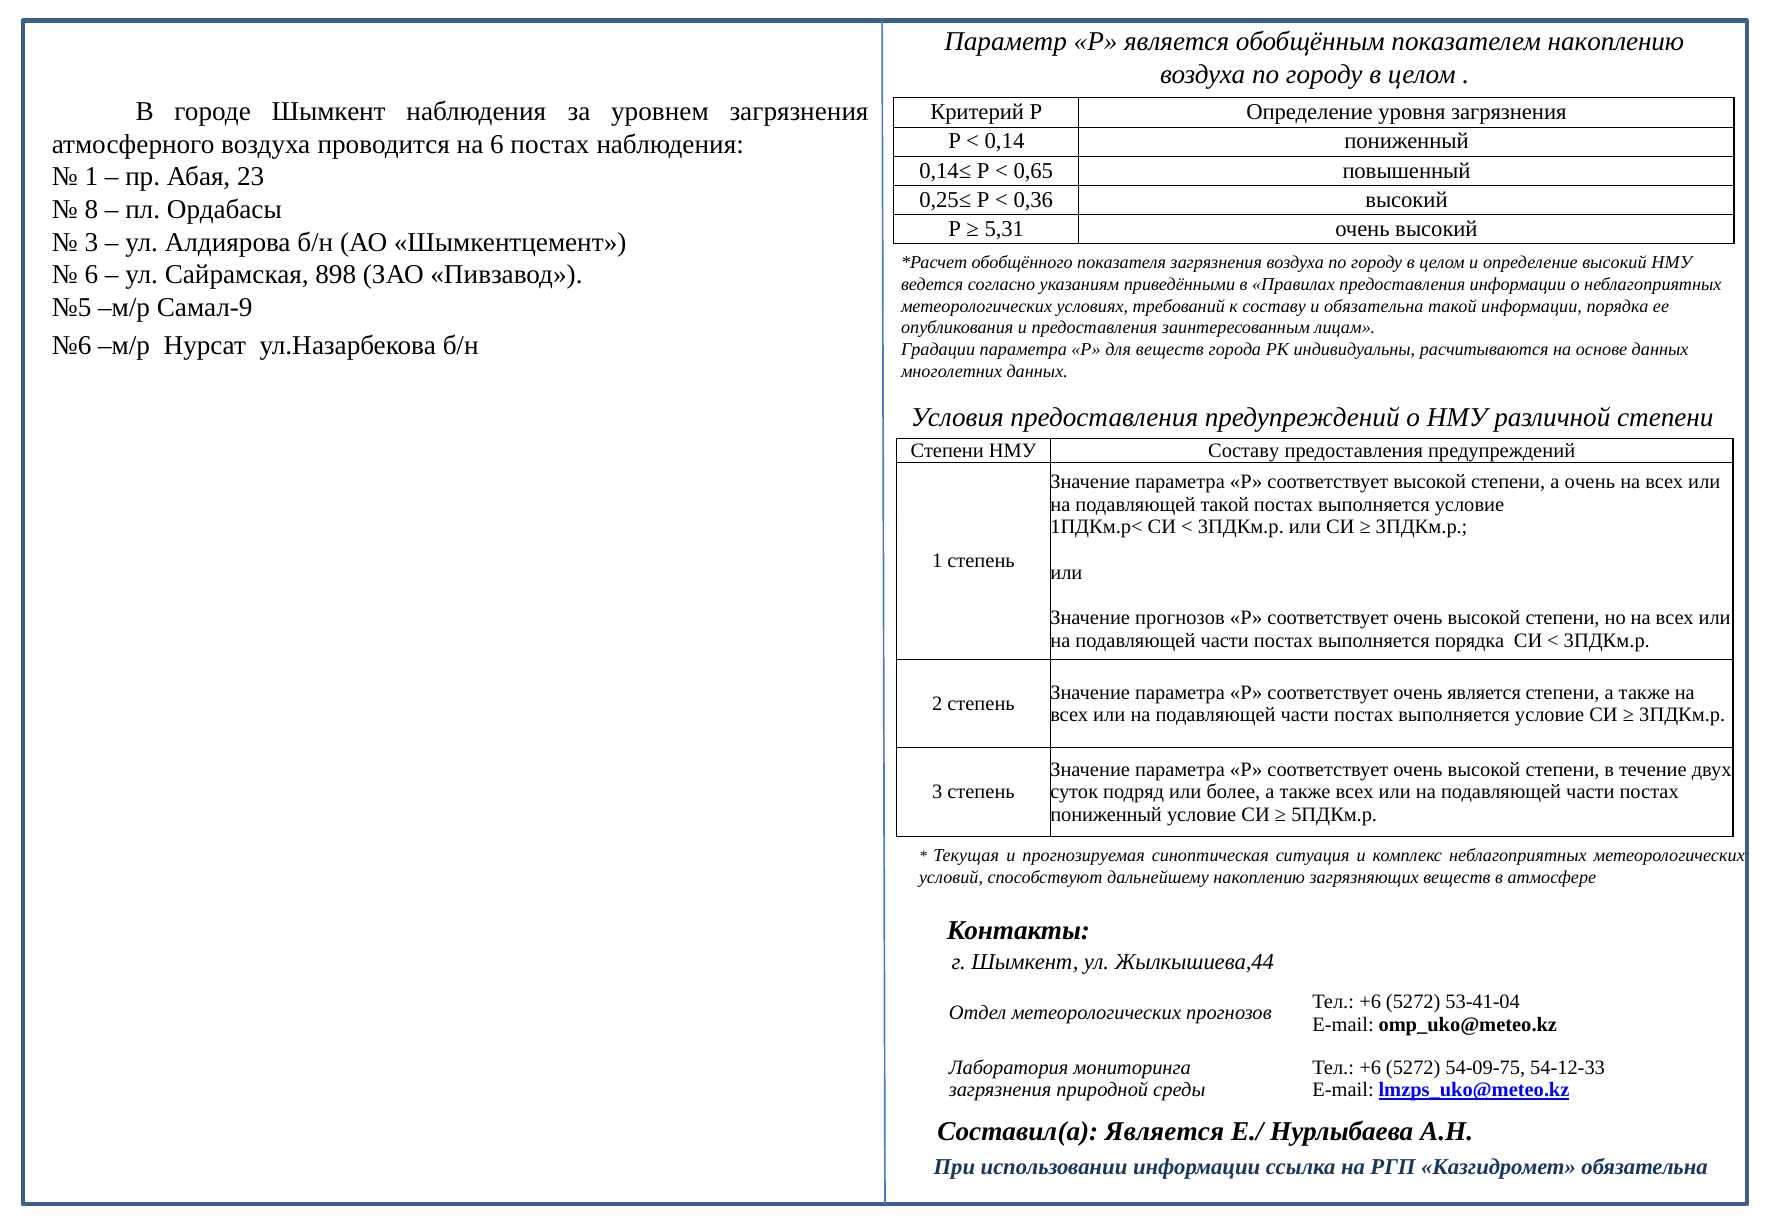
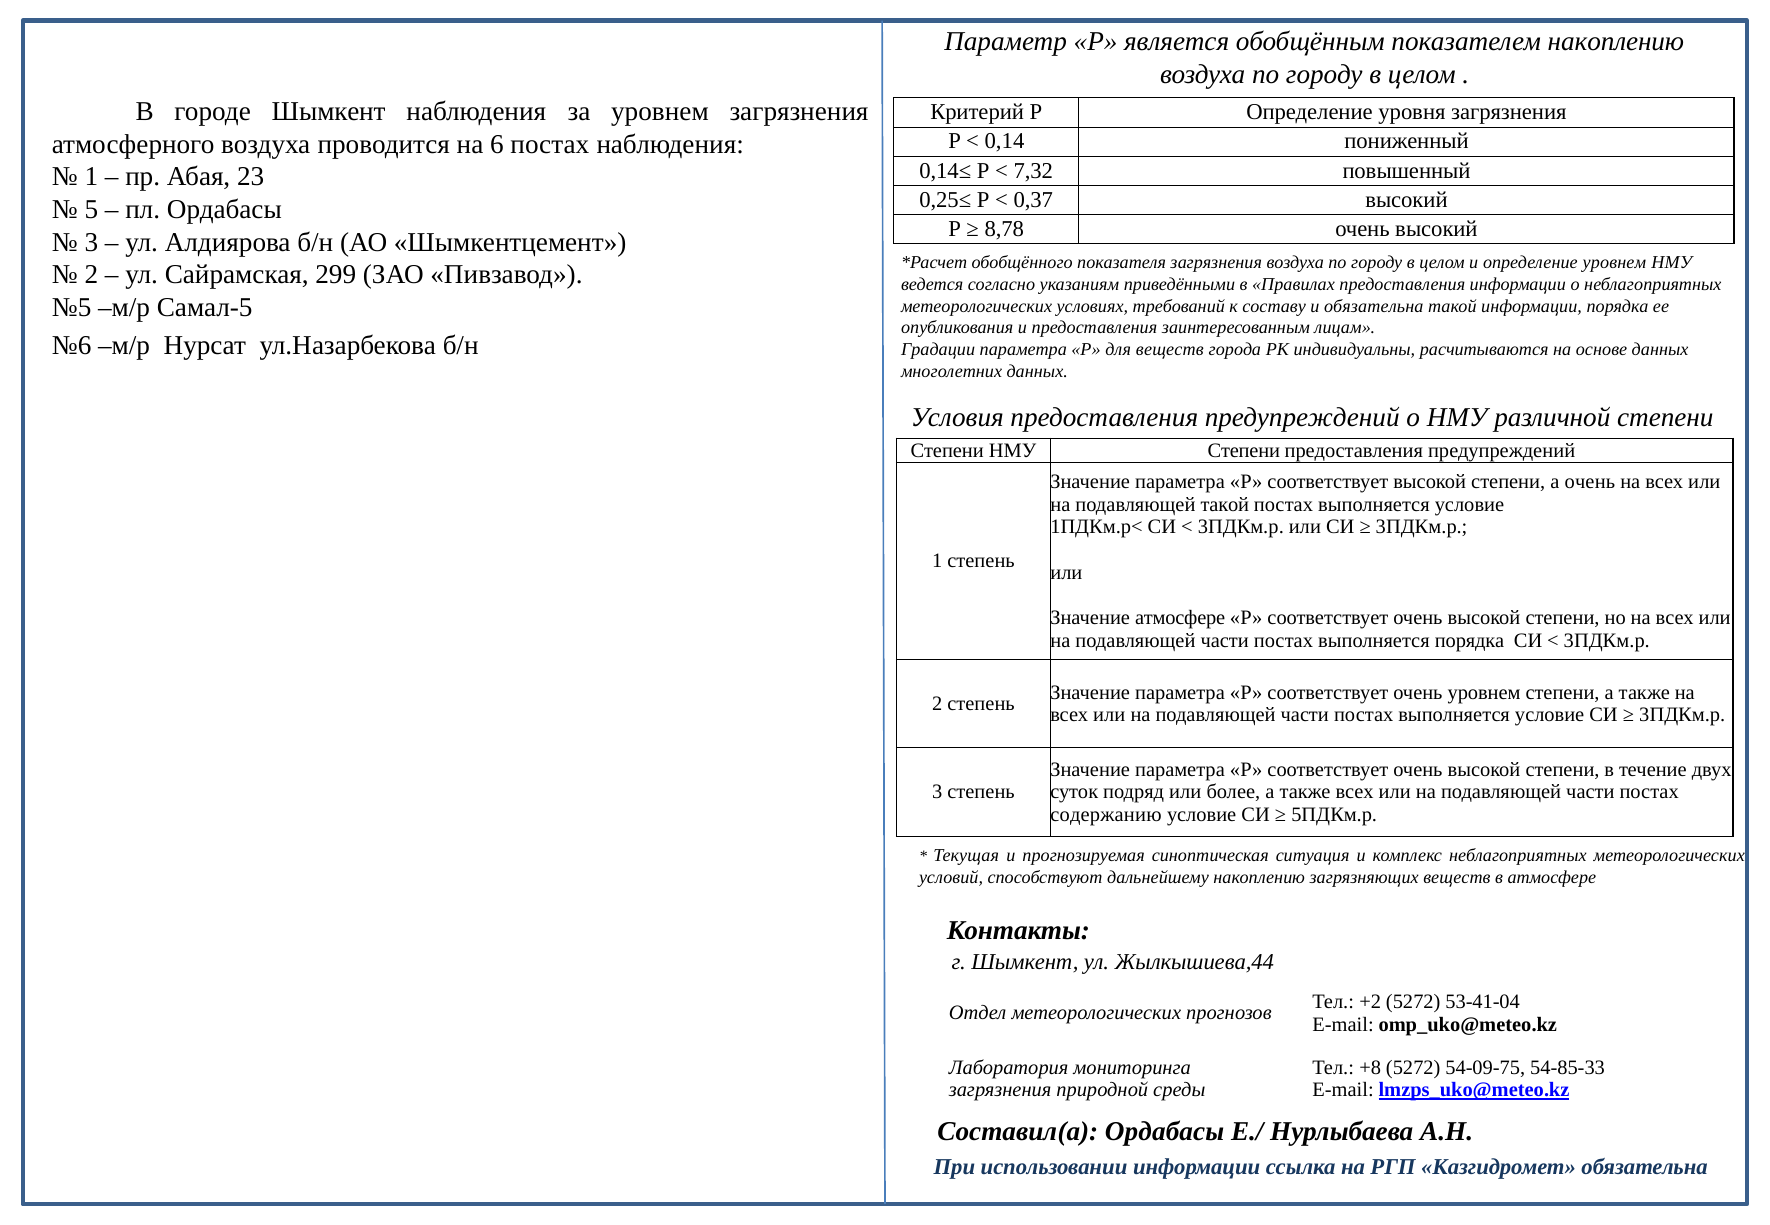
0,65: 0,65 -> 7,32
0,36: 0,36 -> 0,37
8: 8 -> 5
5,31: 5,31 -> 8,78
определение высокий: высокий -> уровнем
6 at (91, 275): 6 -> 2
898: 898 -> 299
Самал-9: Самал-9 -> Самал-5
НМУ Составу: Составу -> Степени
Значение прогнозов: прогнозов -> атмосфере
очень является: является -> уровнем
пониженный at (1106, 815): пониженный -> содержанию
+6 at (1370, 1002): +6 -> +2
+6 at (1370, 1068): +6 -> +8
54-12-33: 54-12-33 -> 54-85-33
Составил(а Является: Является -> Ордабасы
